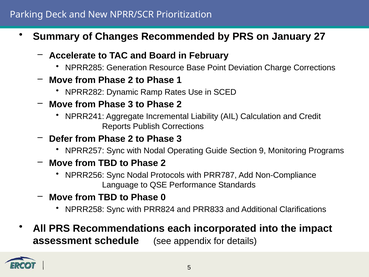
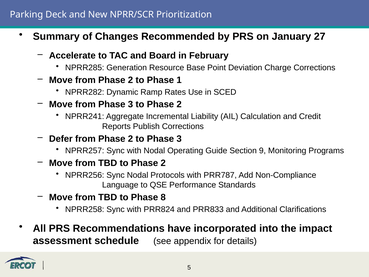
0: 0 -> 8
each: each -> have
